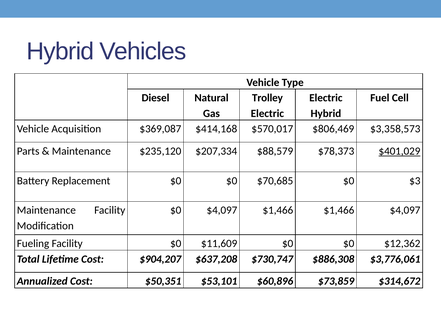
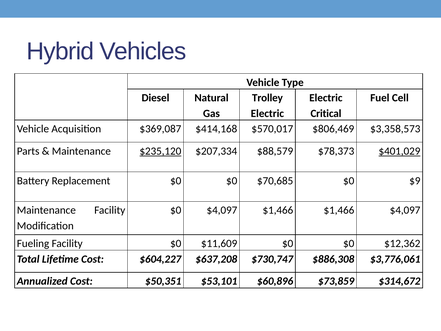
Hybrid at (326, 113): Hybrid -> Critical
$235,120 underline: none -> present
$3: $3 -> $9
$904,207: $904,207 -> $604,227
